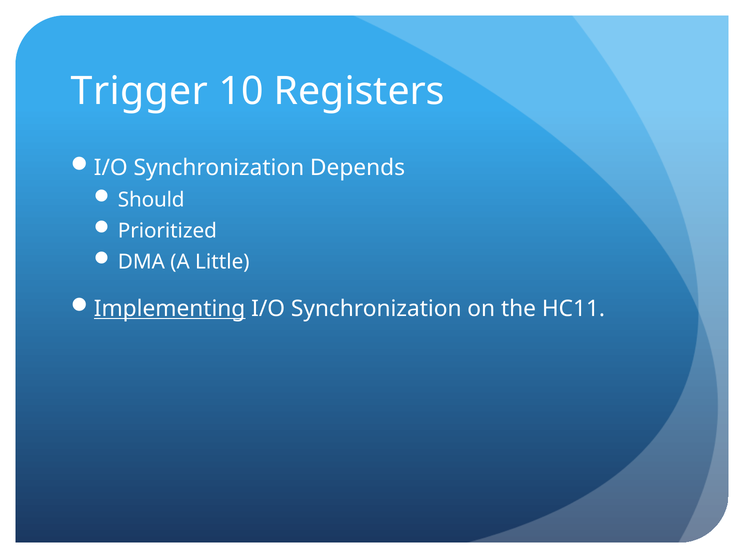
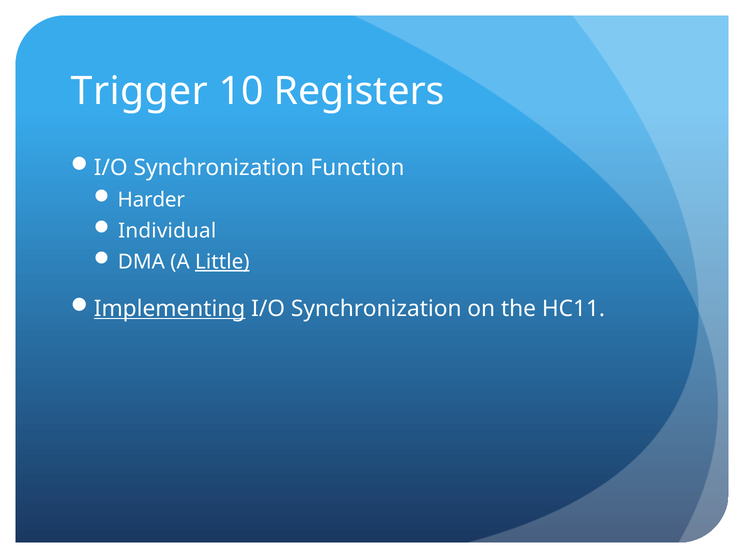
Depends: Depends -> Function
Should: Should -> Harder
Prioritized: Prioritized -> Individual
Little underline: none -> present
